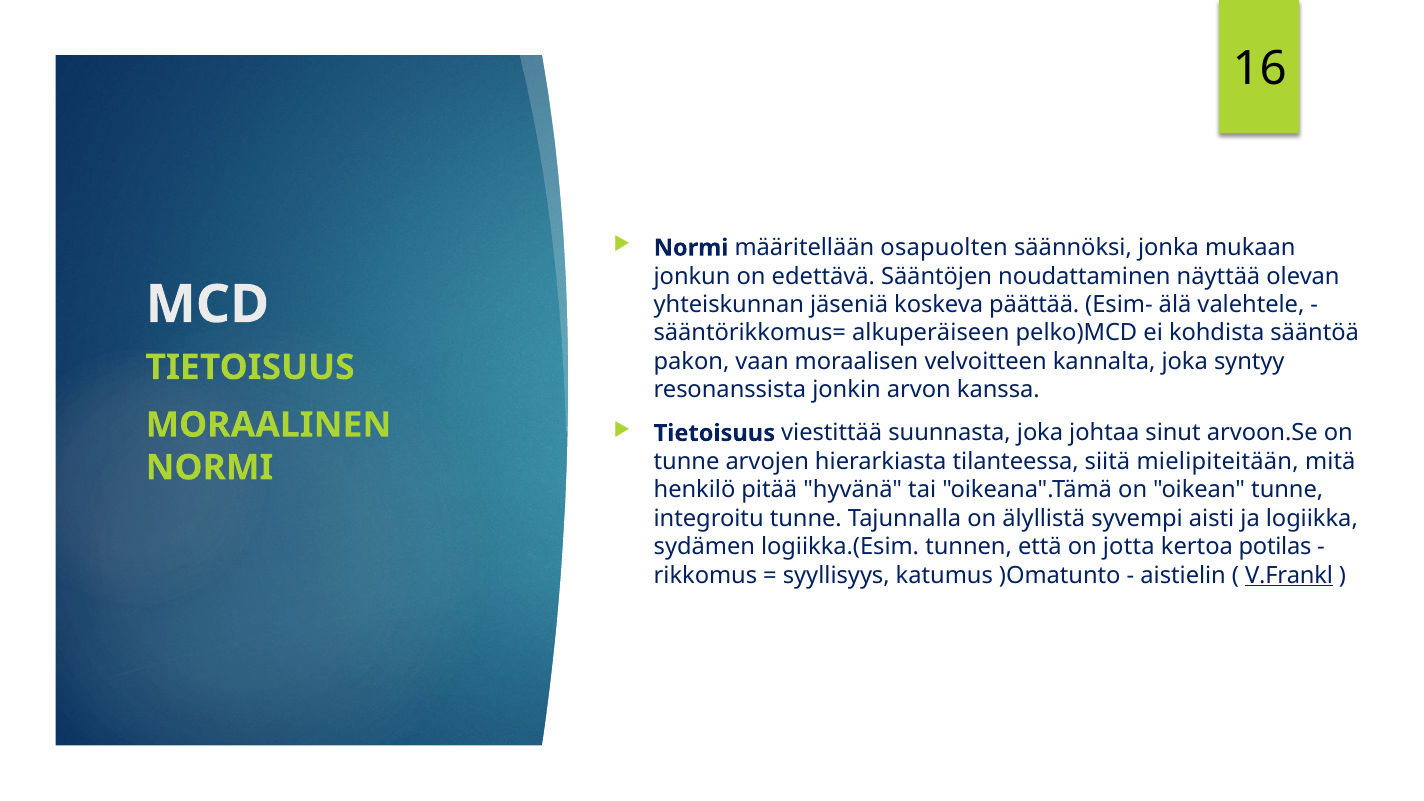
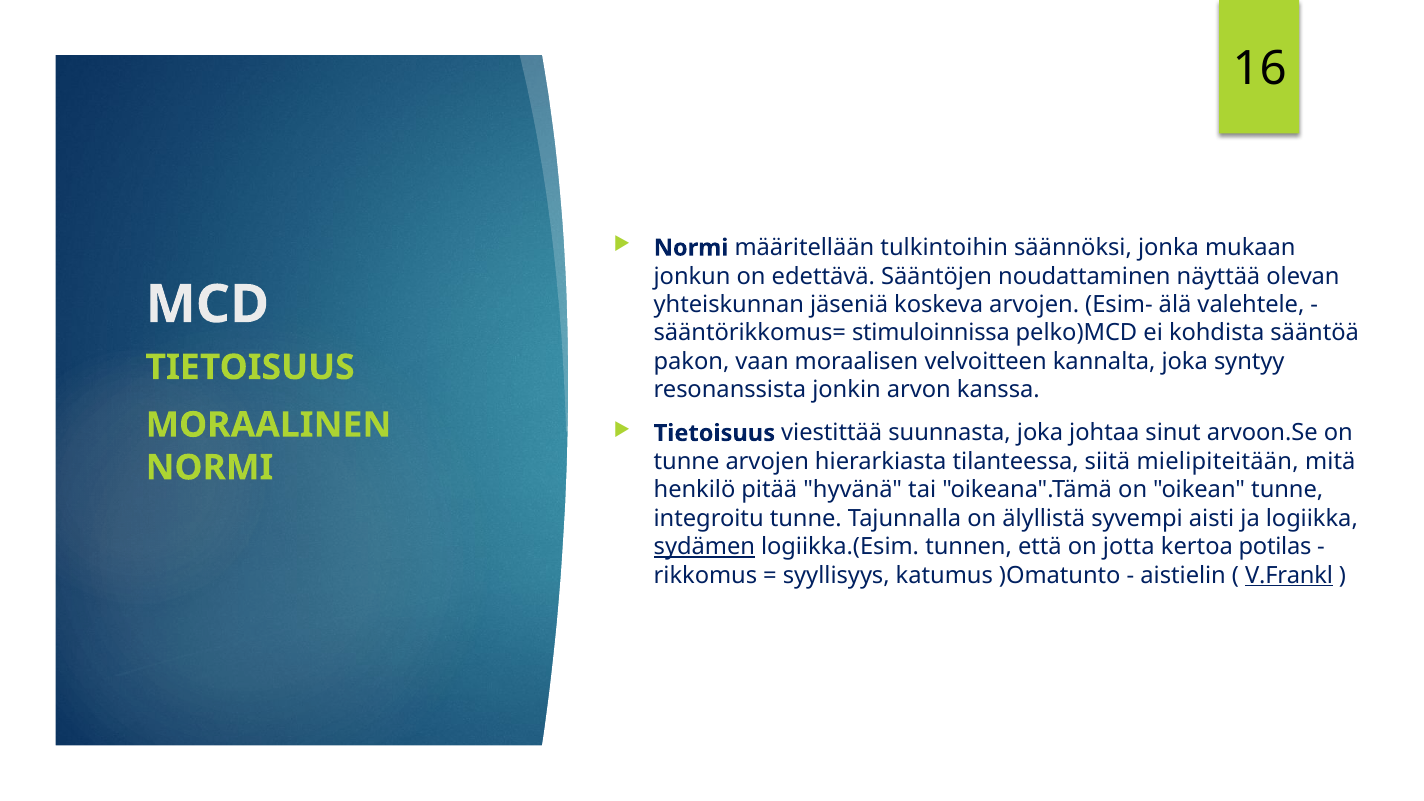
osapuolten: osapuolten -> tulkintoihin
koskeva päättää: päättää -> arvojen
alkuperäiseen: alkuperäiseen -> stimuloinnissa
sydämen underline: none -> present
